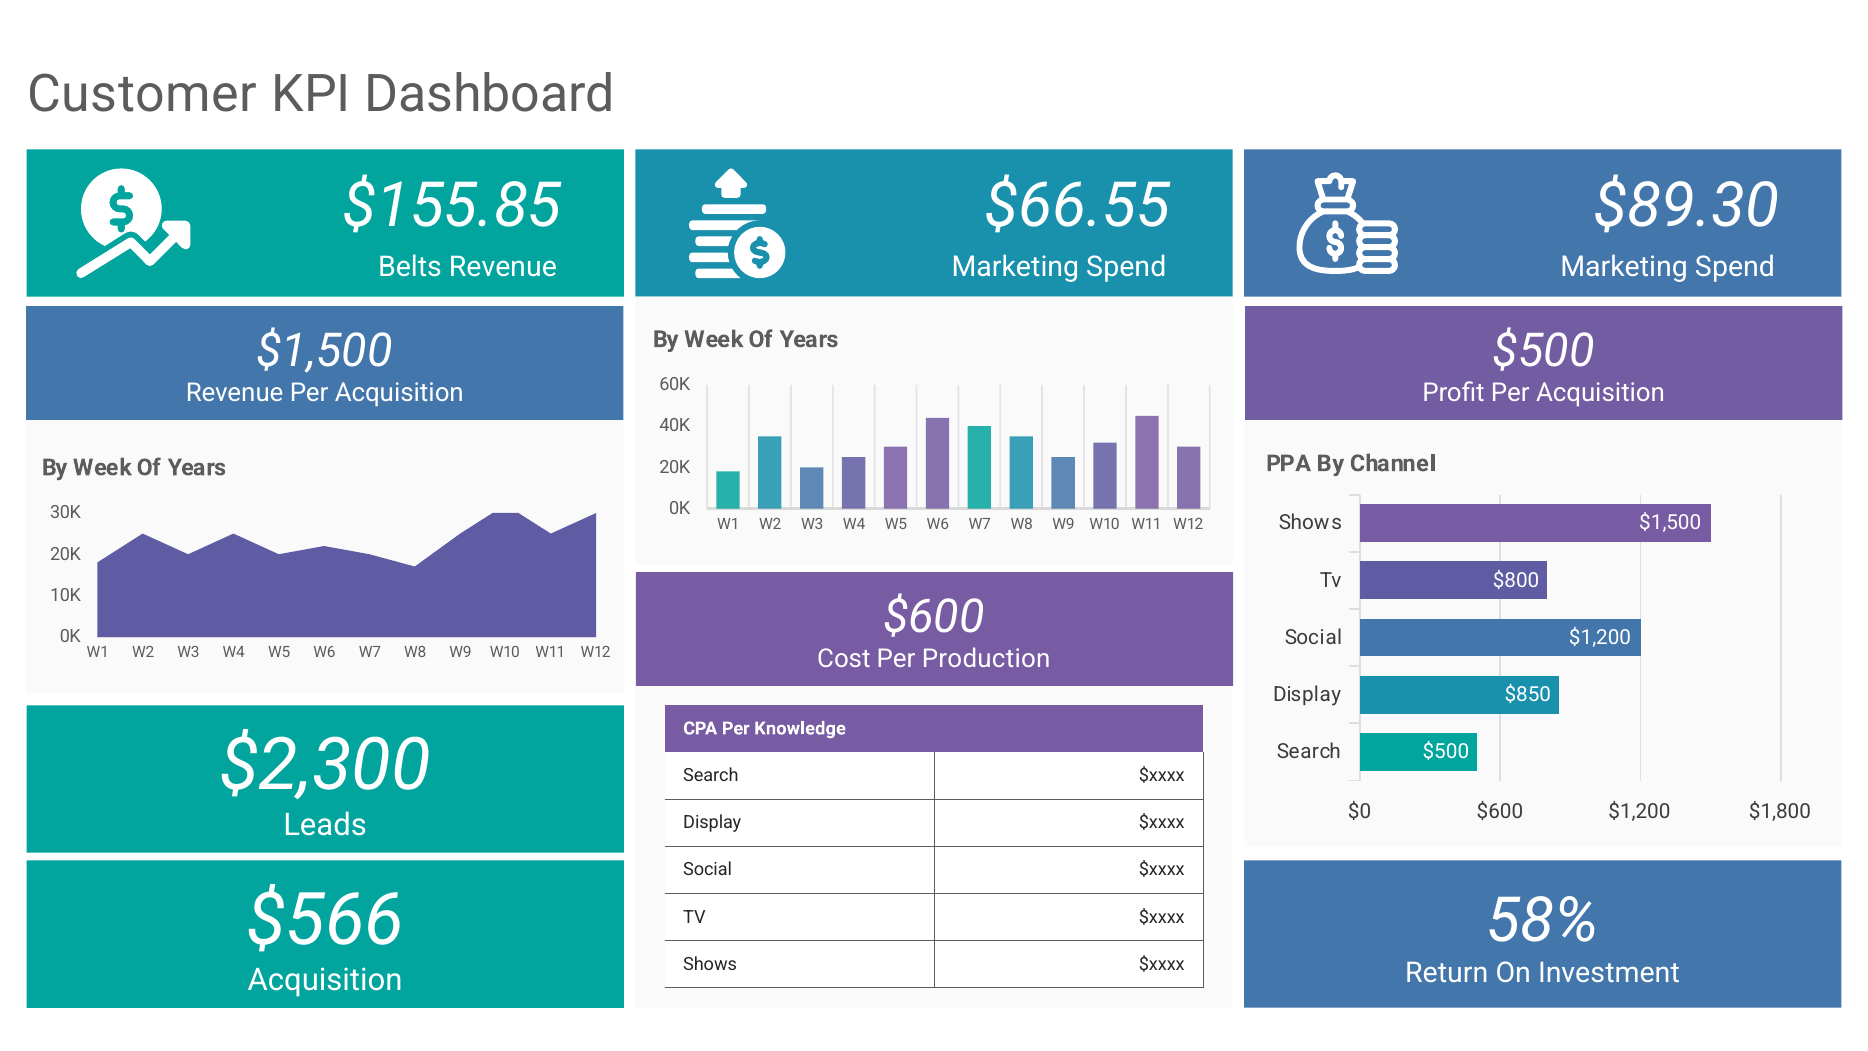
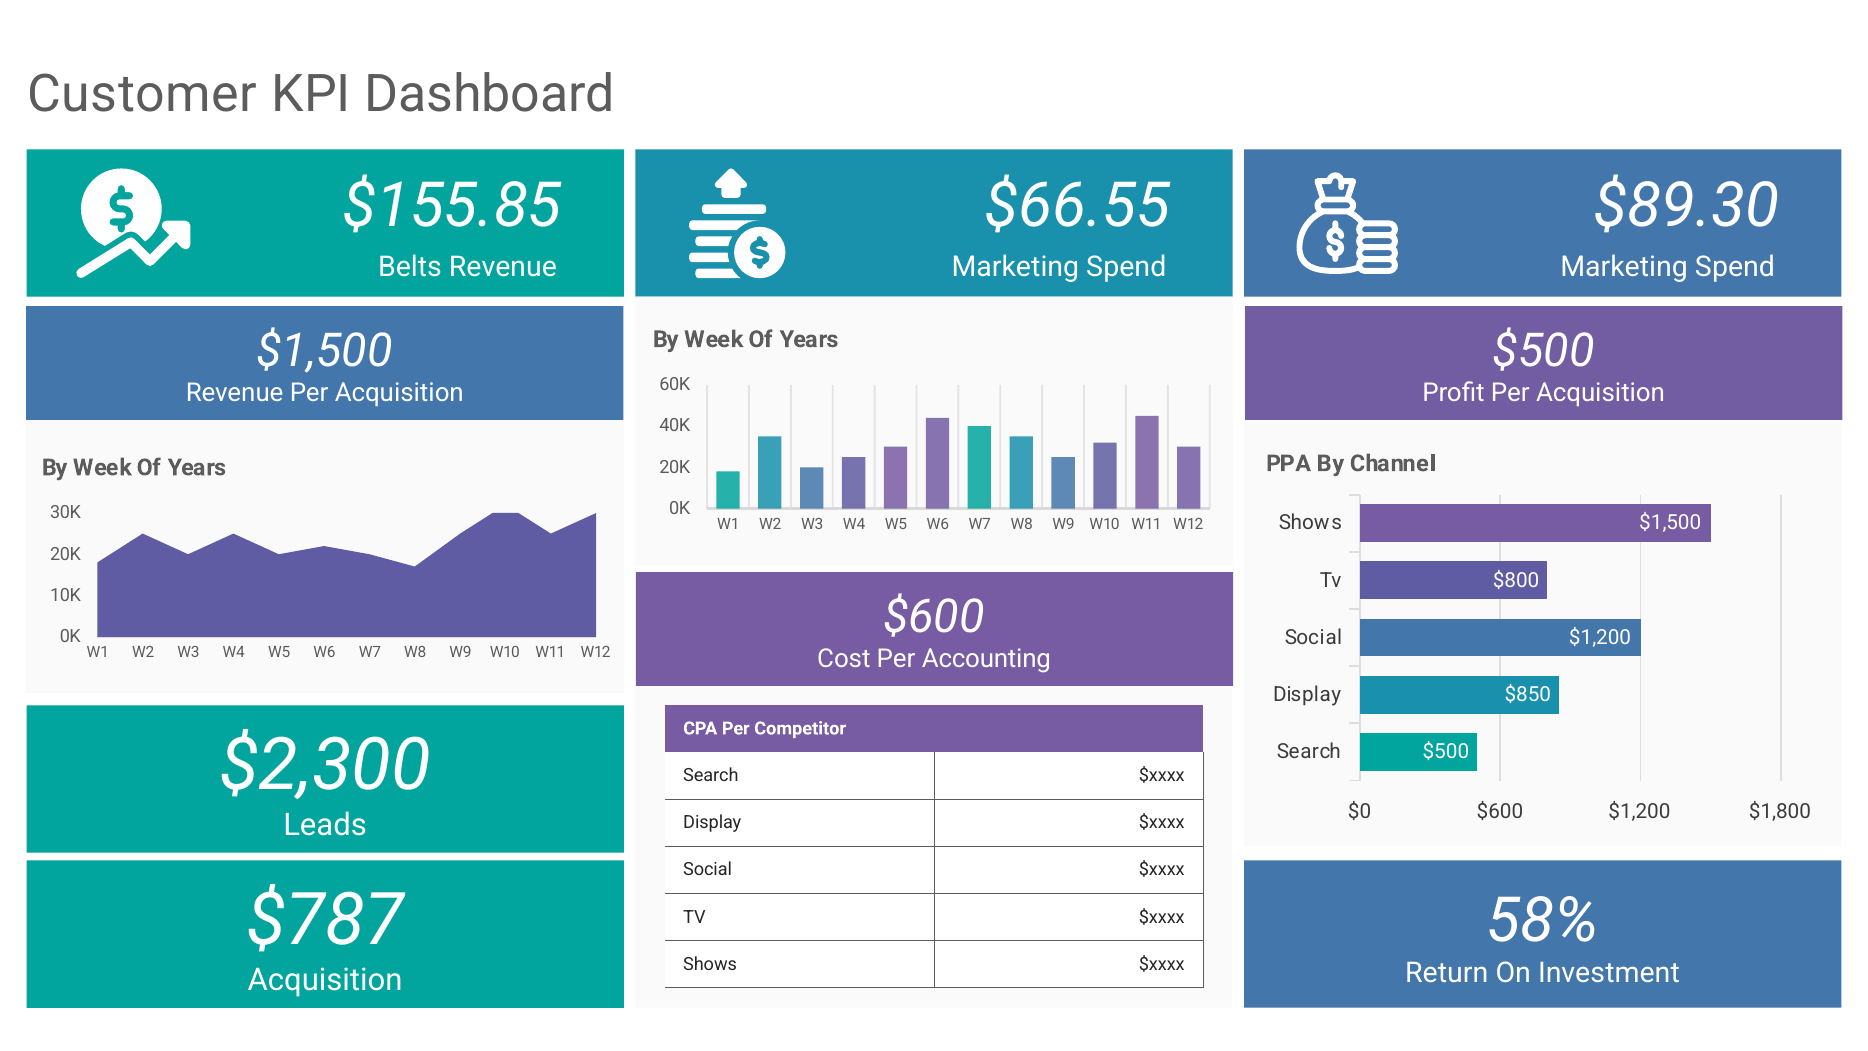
Production: Production -> Accounting
Knowledge: Knowledge -> Competitor
$566: $566 -> $787
